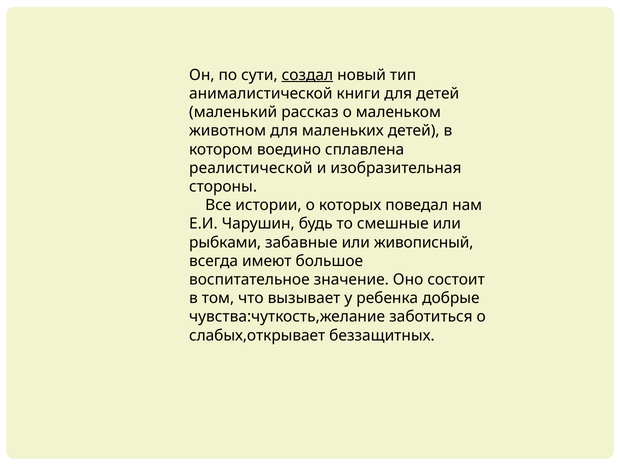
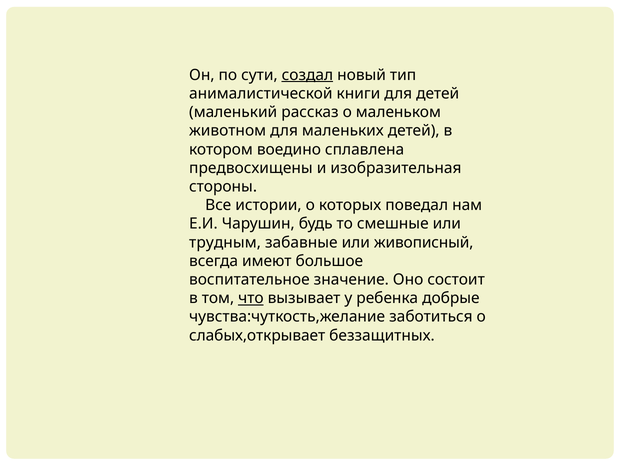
реалистической: реалистической -> предвосхищены
рыбками: рыбками -> трудным
что underline: none -> present
